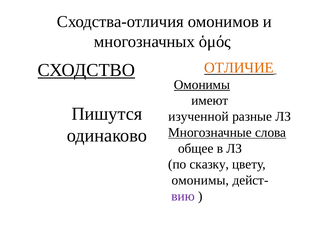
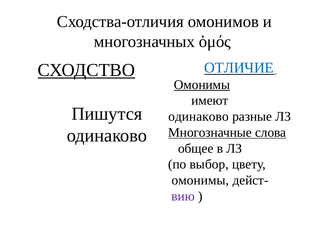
ОТЛИЧИЕ colour: orange -> blue
изученной at (199, 116): изученной -> одинаково
сказку: сказку -> выбор
